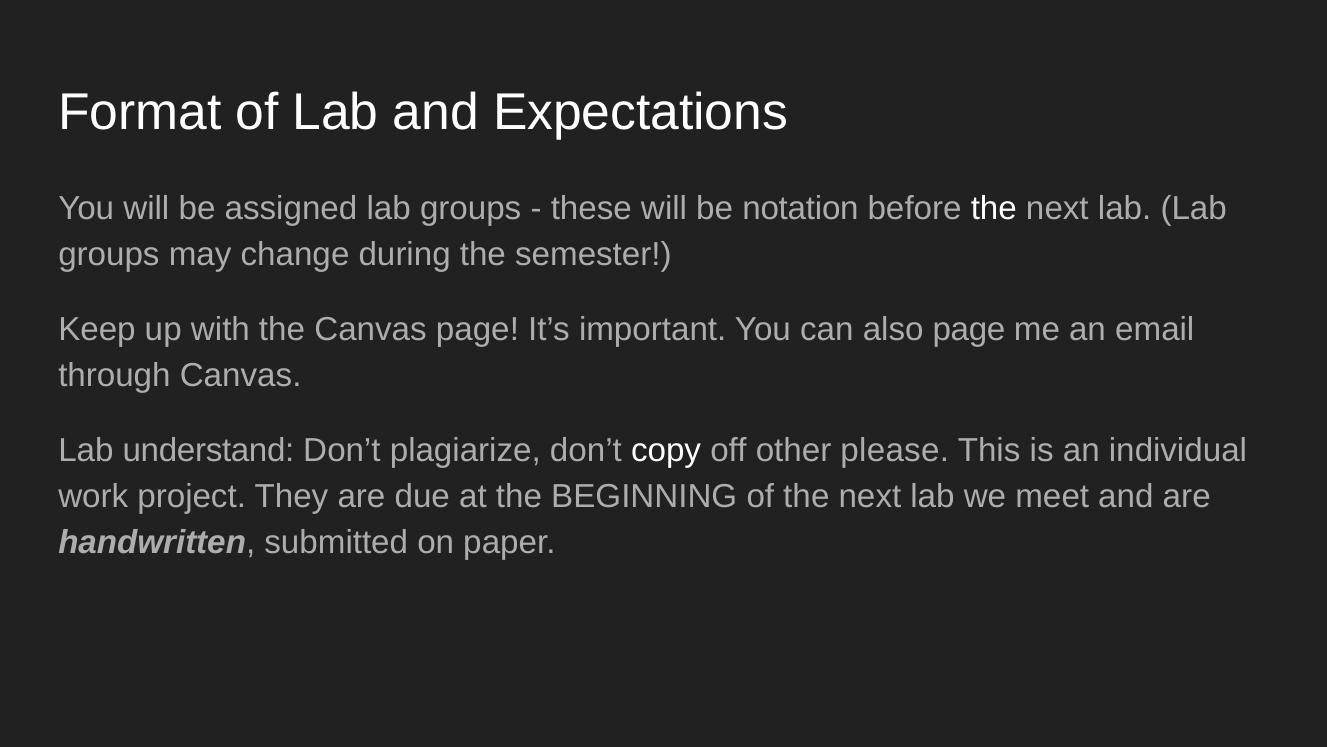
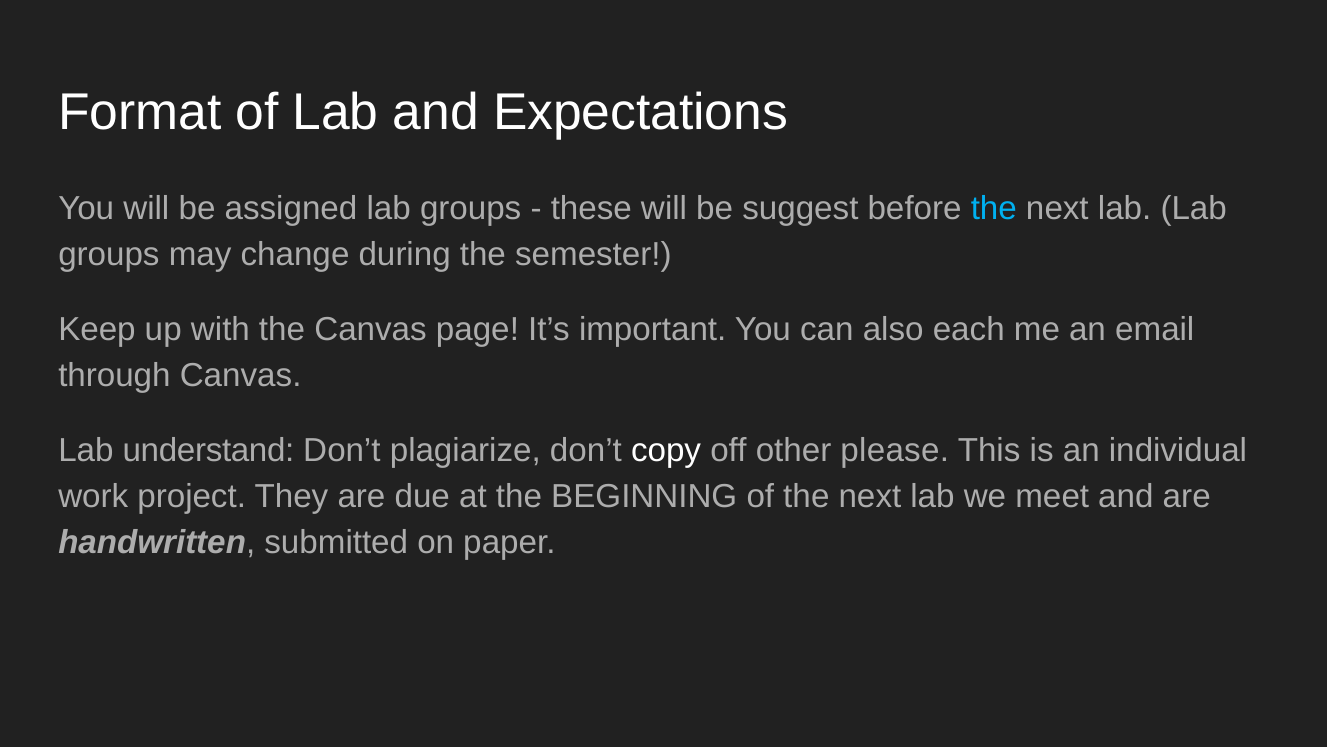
notation: notation -> suggest
the at (994, 209) colour: white -> light blue
also page: page -> each
